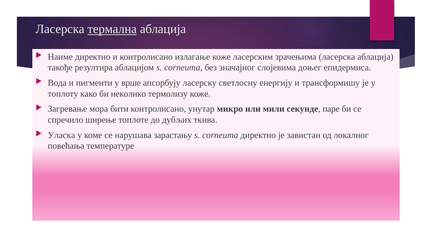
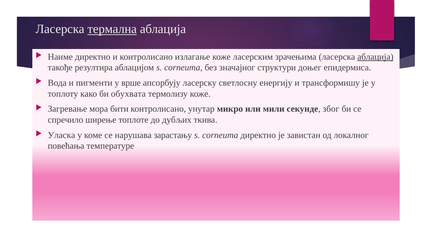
аблација at (375, 57) underline: none -> present
слојевима: слојевима -> структури
неколико: неколико -> обухвата
паре: паре -> због
